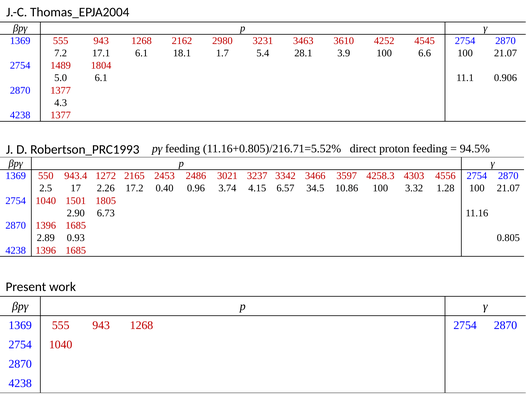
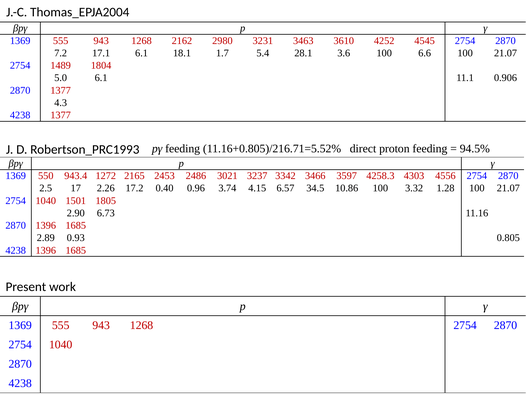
3.9: 3.9 -> 3.6
